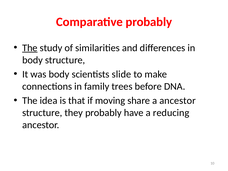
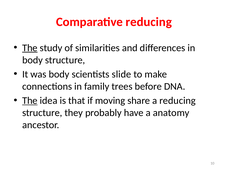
Comparative probably: probably -> reducing
The at (30, 101) underline: none -> present
a ancestor: ancestor -> reducing
reducing: reducing -> anatomy
